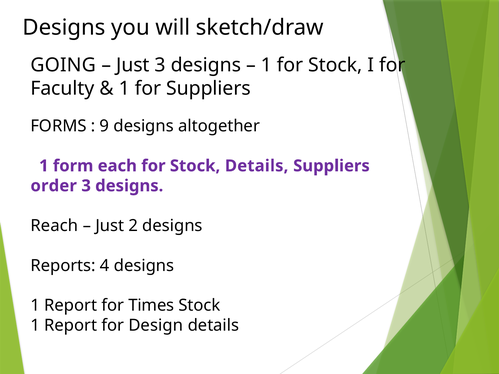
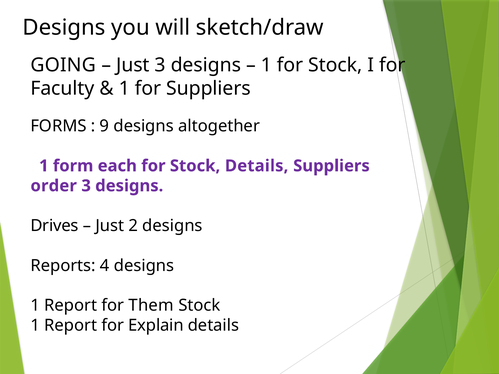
Reach: Reach -> Drives
Times: Times -> Them
Design: Design -> Explain
